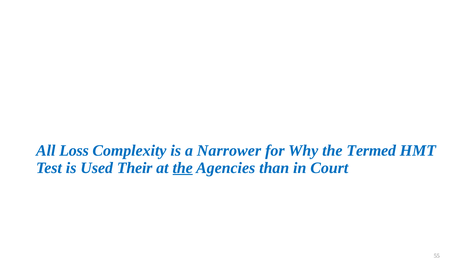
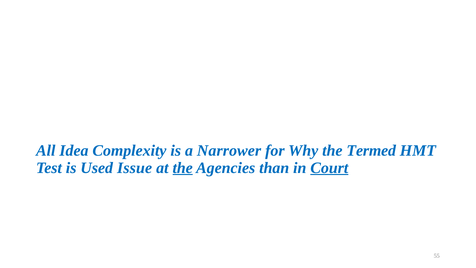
Loss: Loss -> Idea
Their: Their -> Issue
Court underline: none -> present
